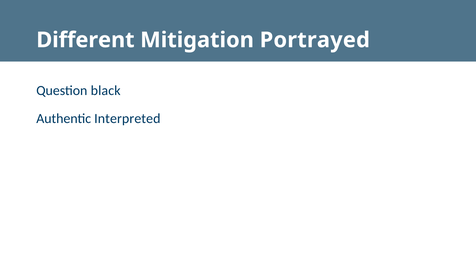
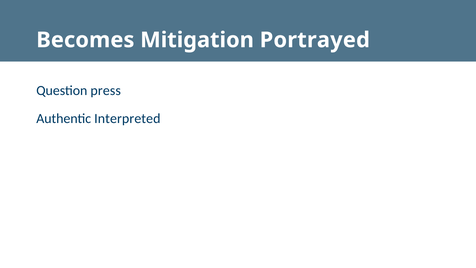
Different: Different -> Becomes
black: black -> press
